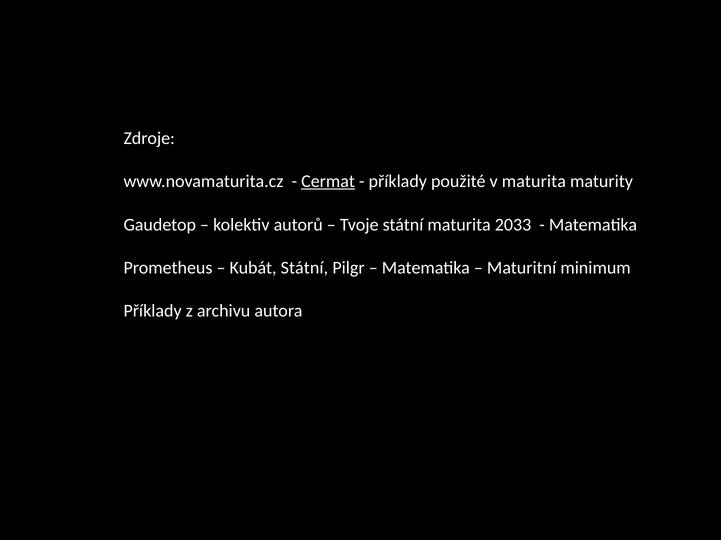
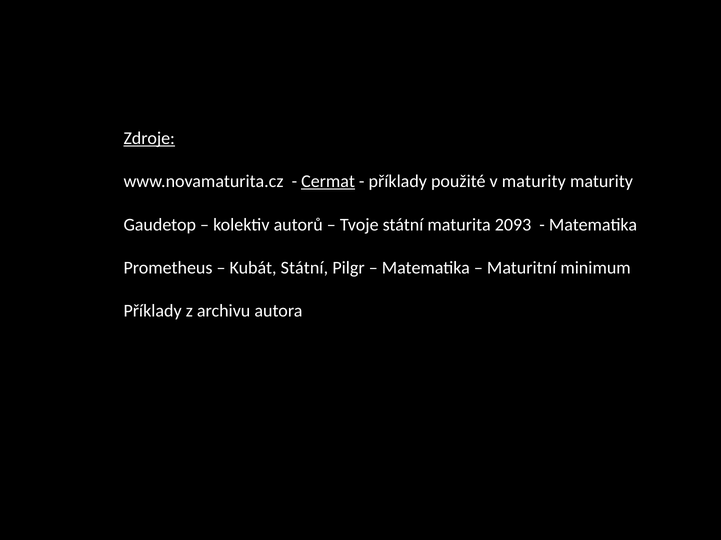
Zdroje underline: none -> present
v maturita: maturita -> maturity
2033: 2033 -> 2093
